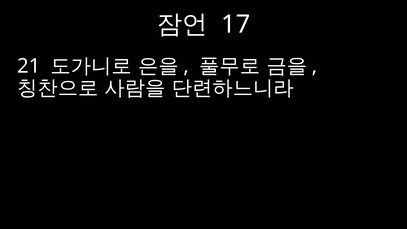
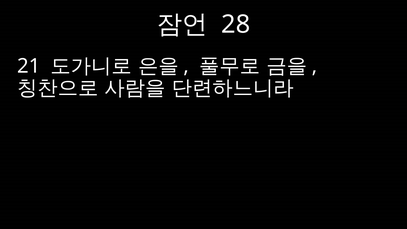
17: 17 -> 28
